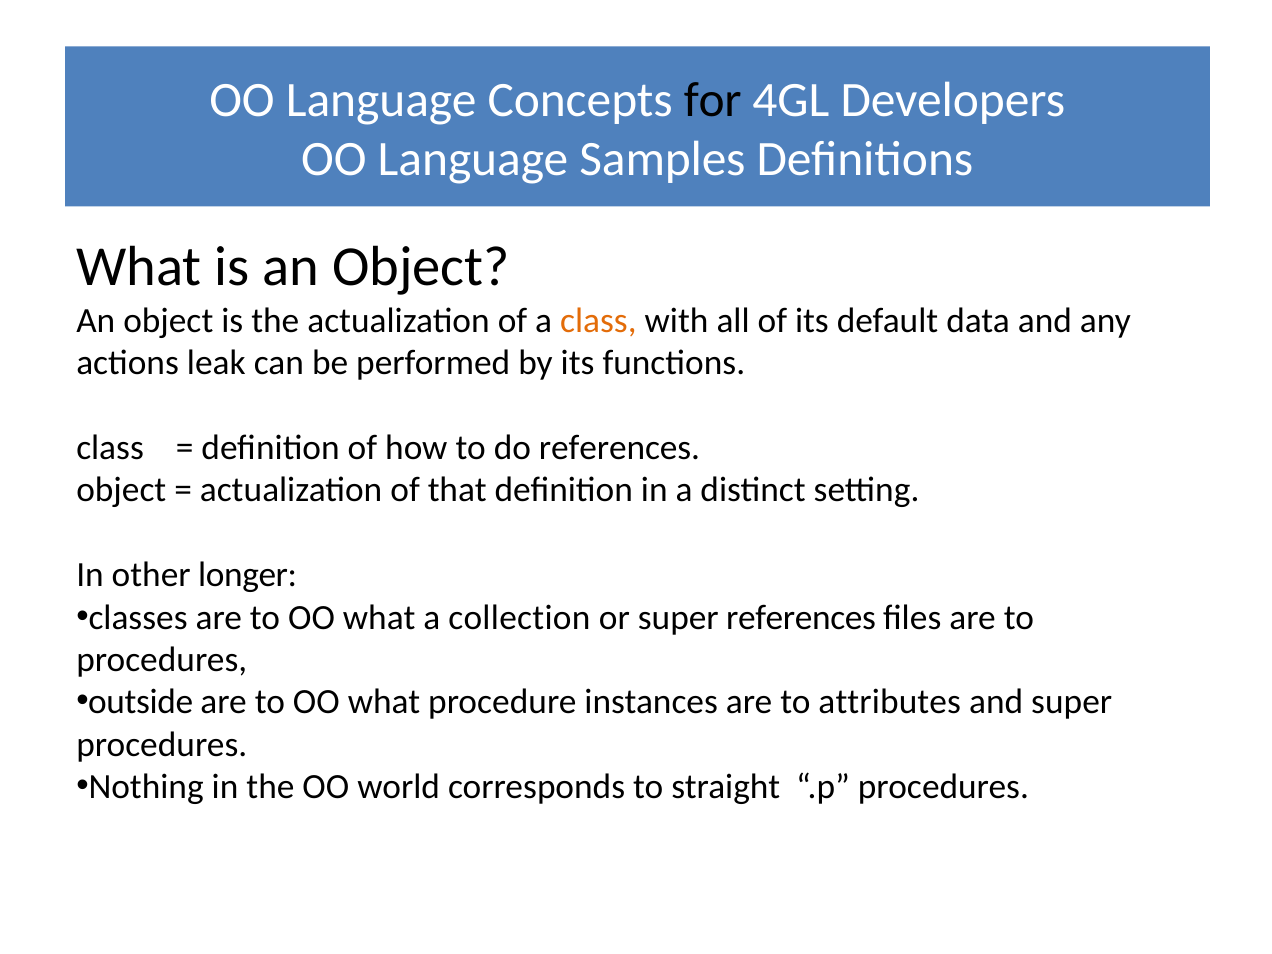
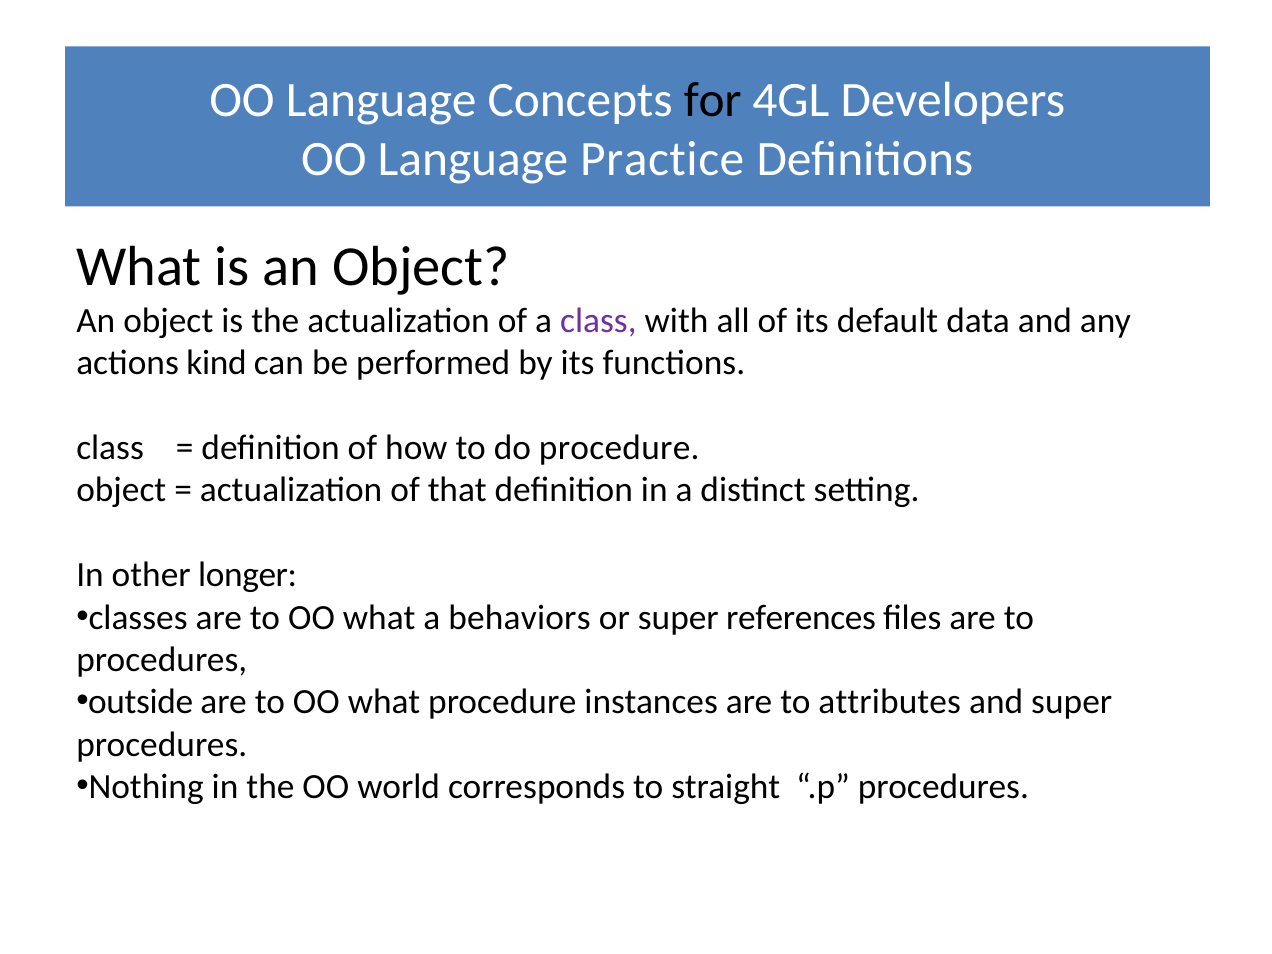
Samples: Samples -> Practice
class at (598, 321) colour: orange -> purple
leak: leak -> kind
do references: references -> procedure
collection: collection -> behaviors
